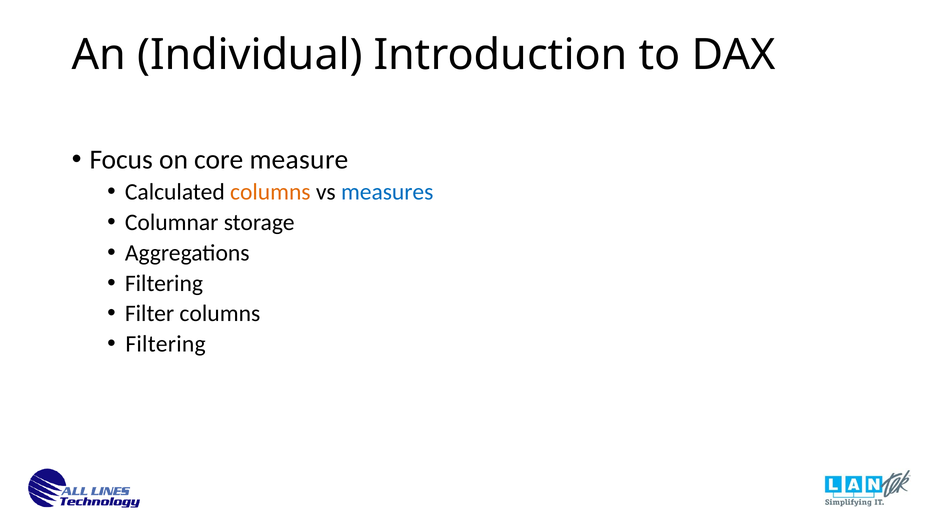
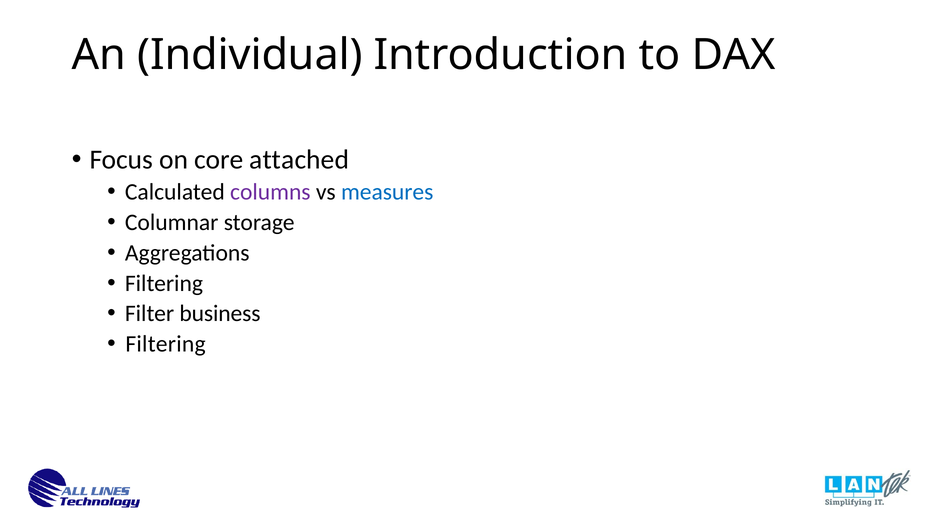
measure: measure -> attached
columns at (270, 192) colour: orange -> purple
Filter columns: columns -> business
